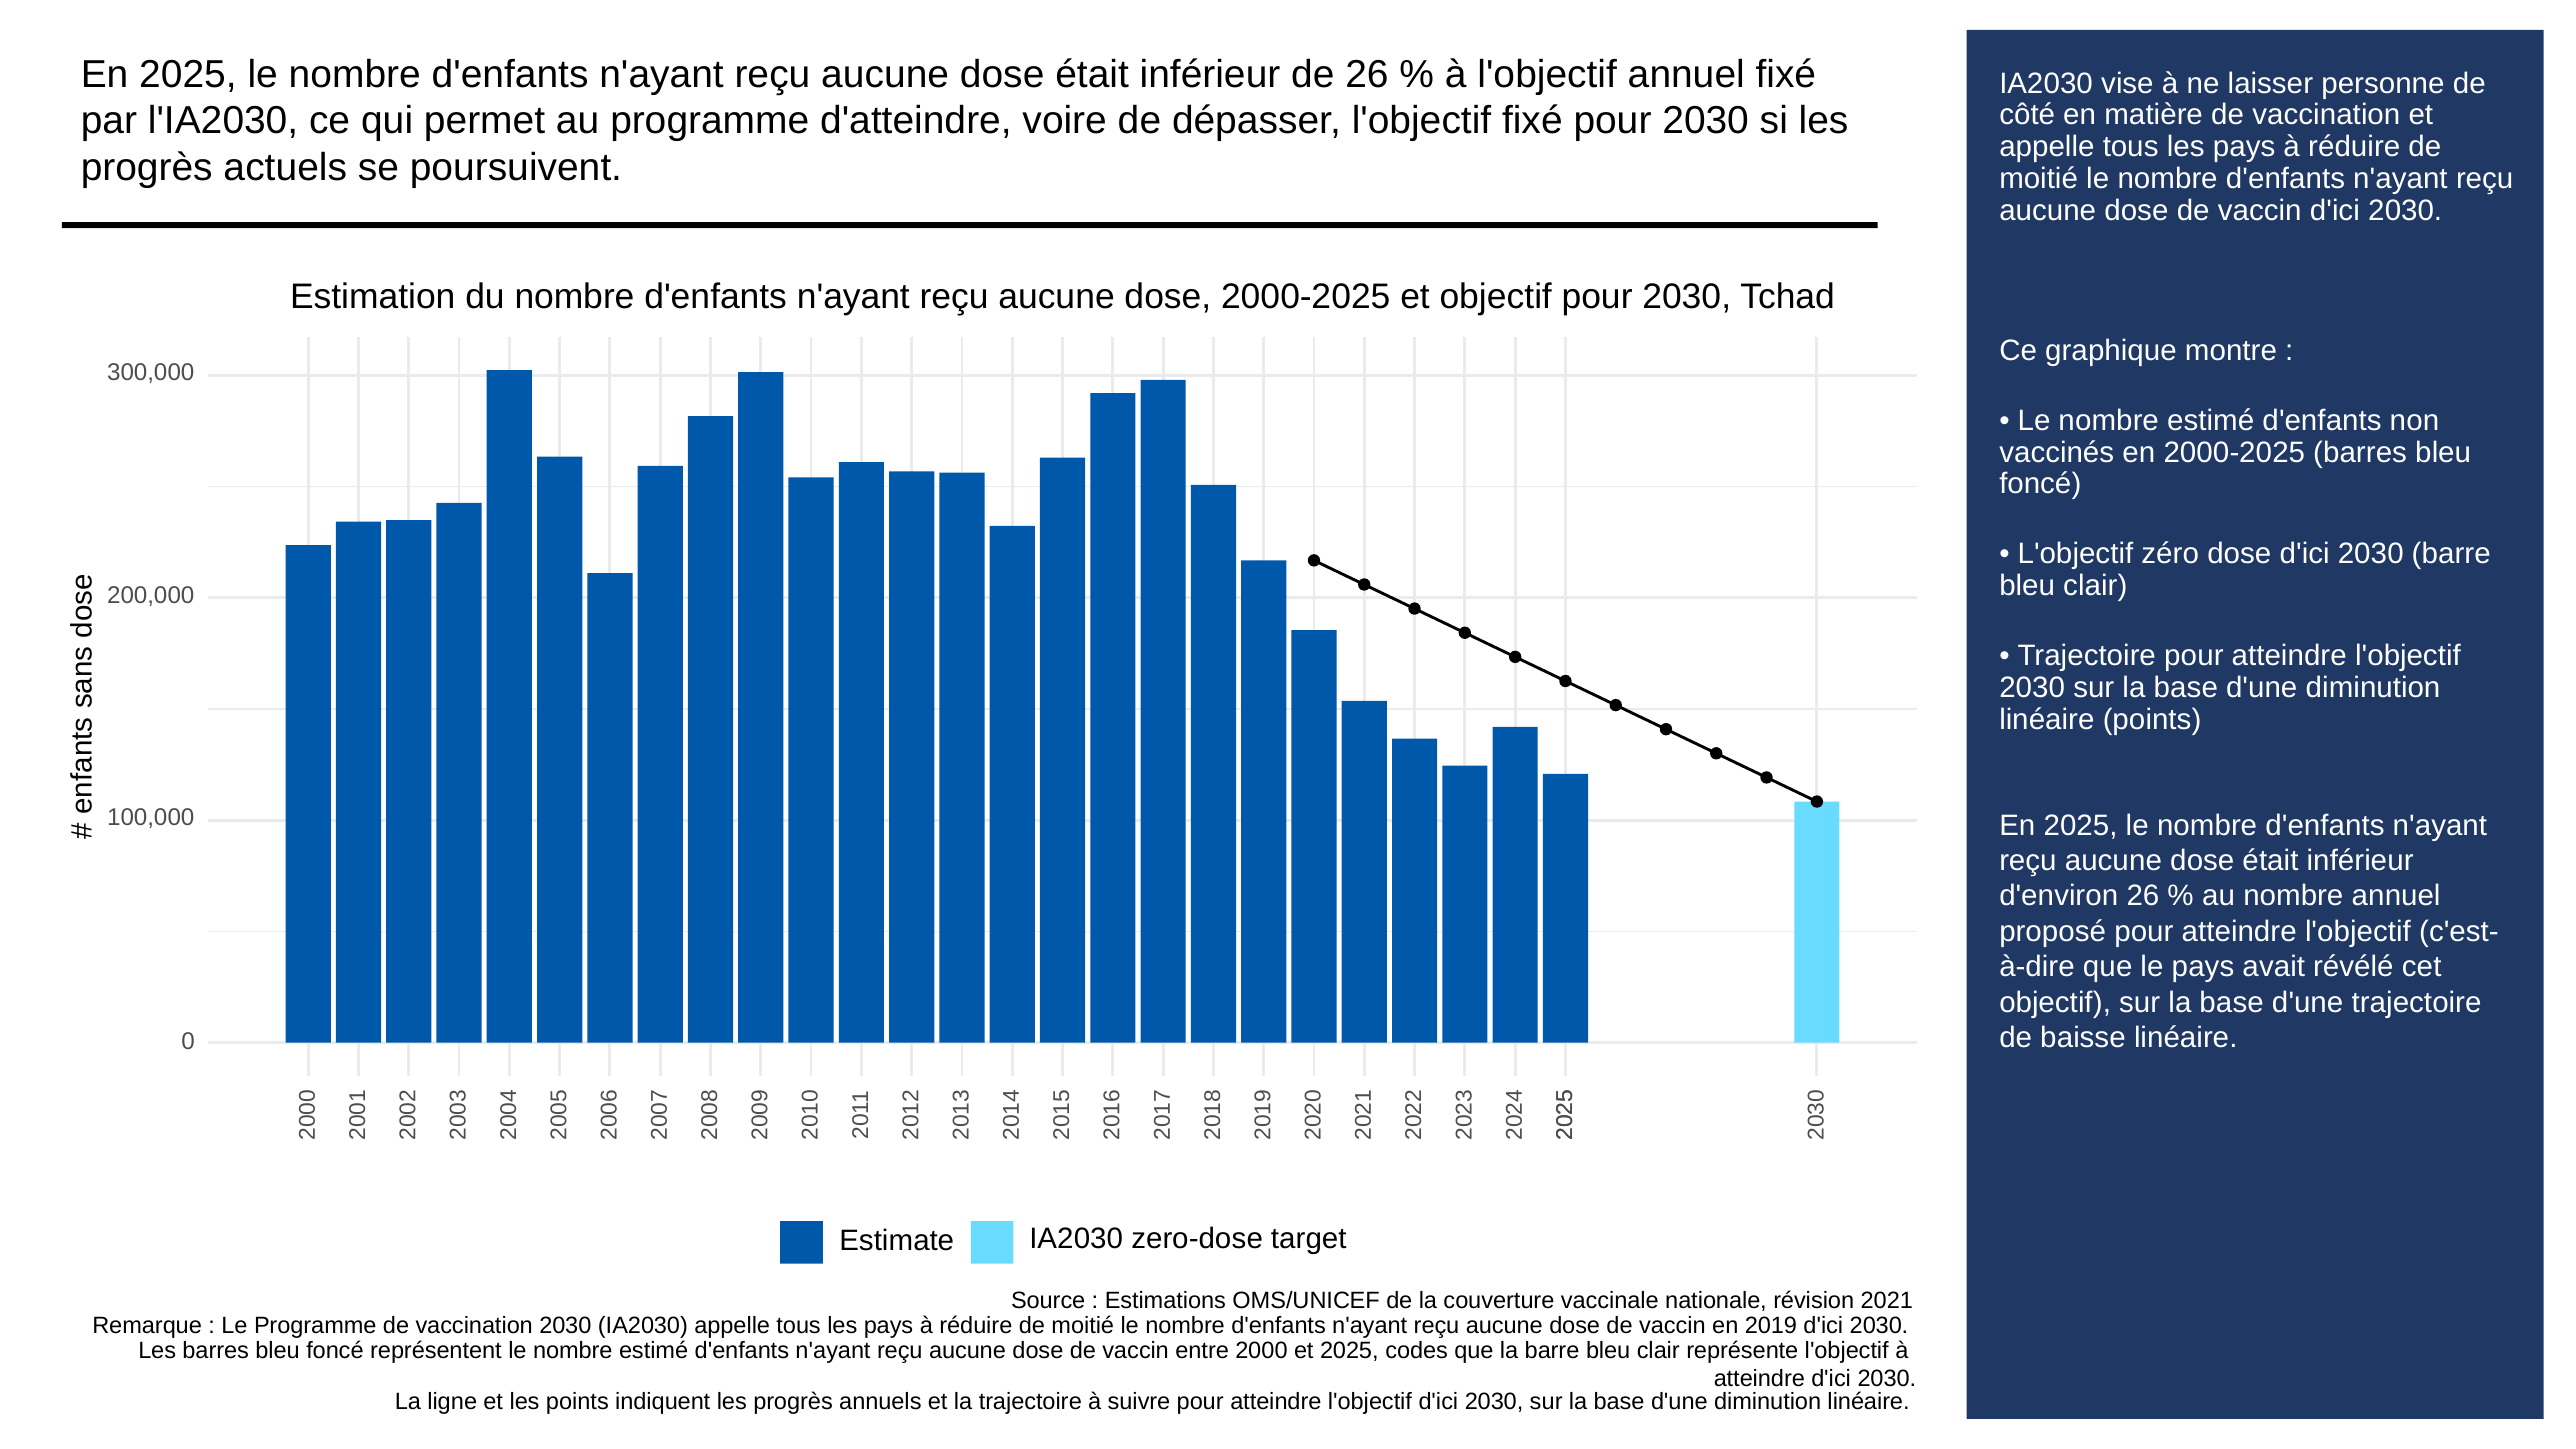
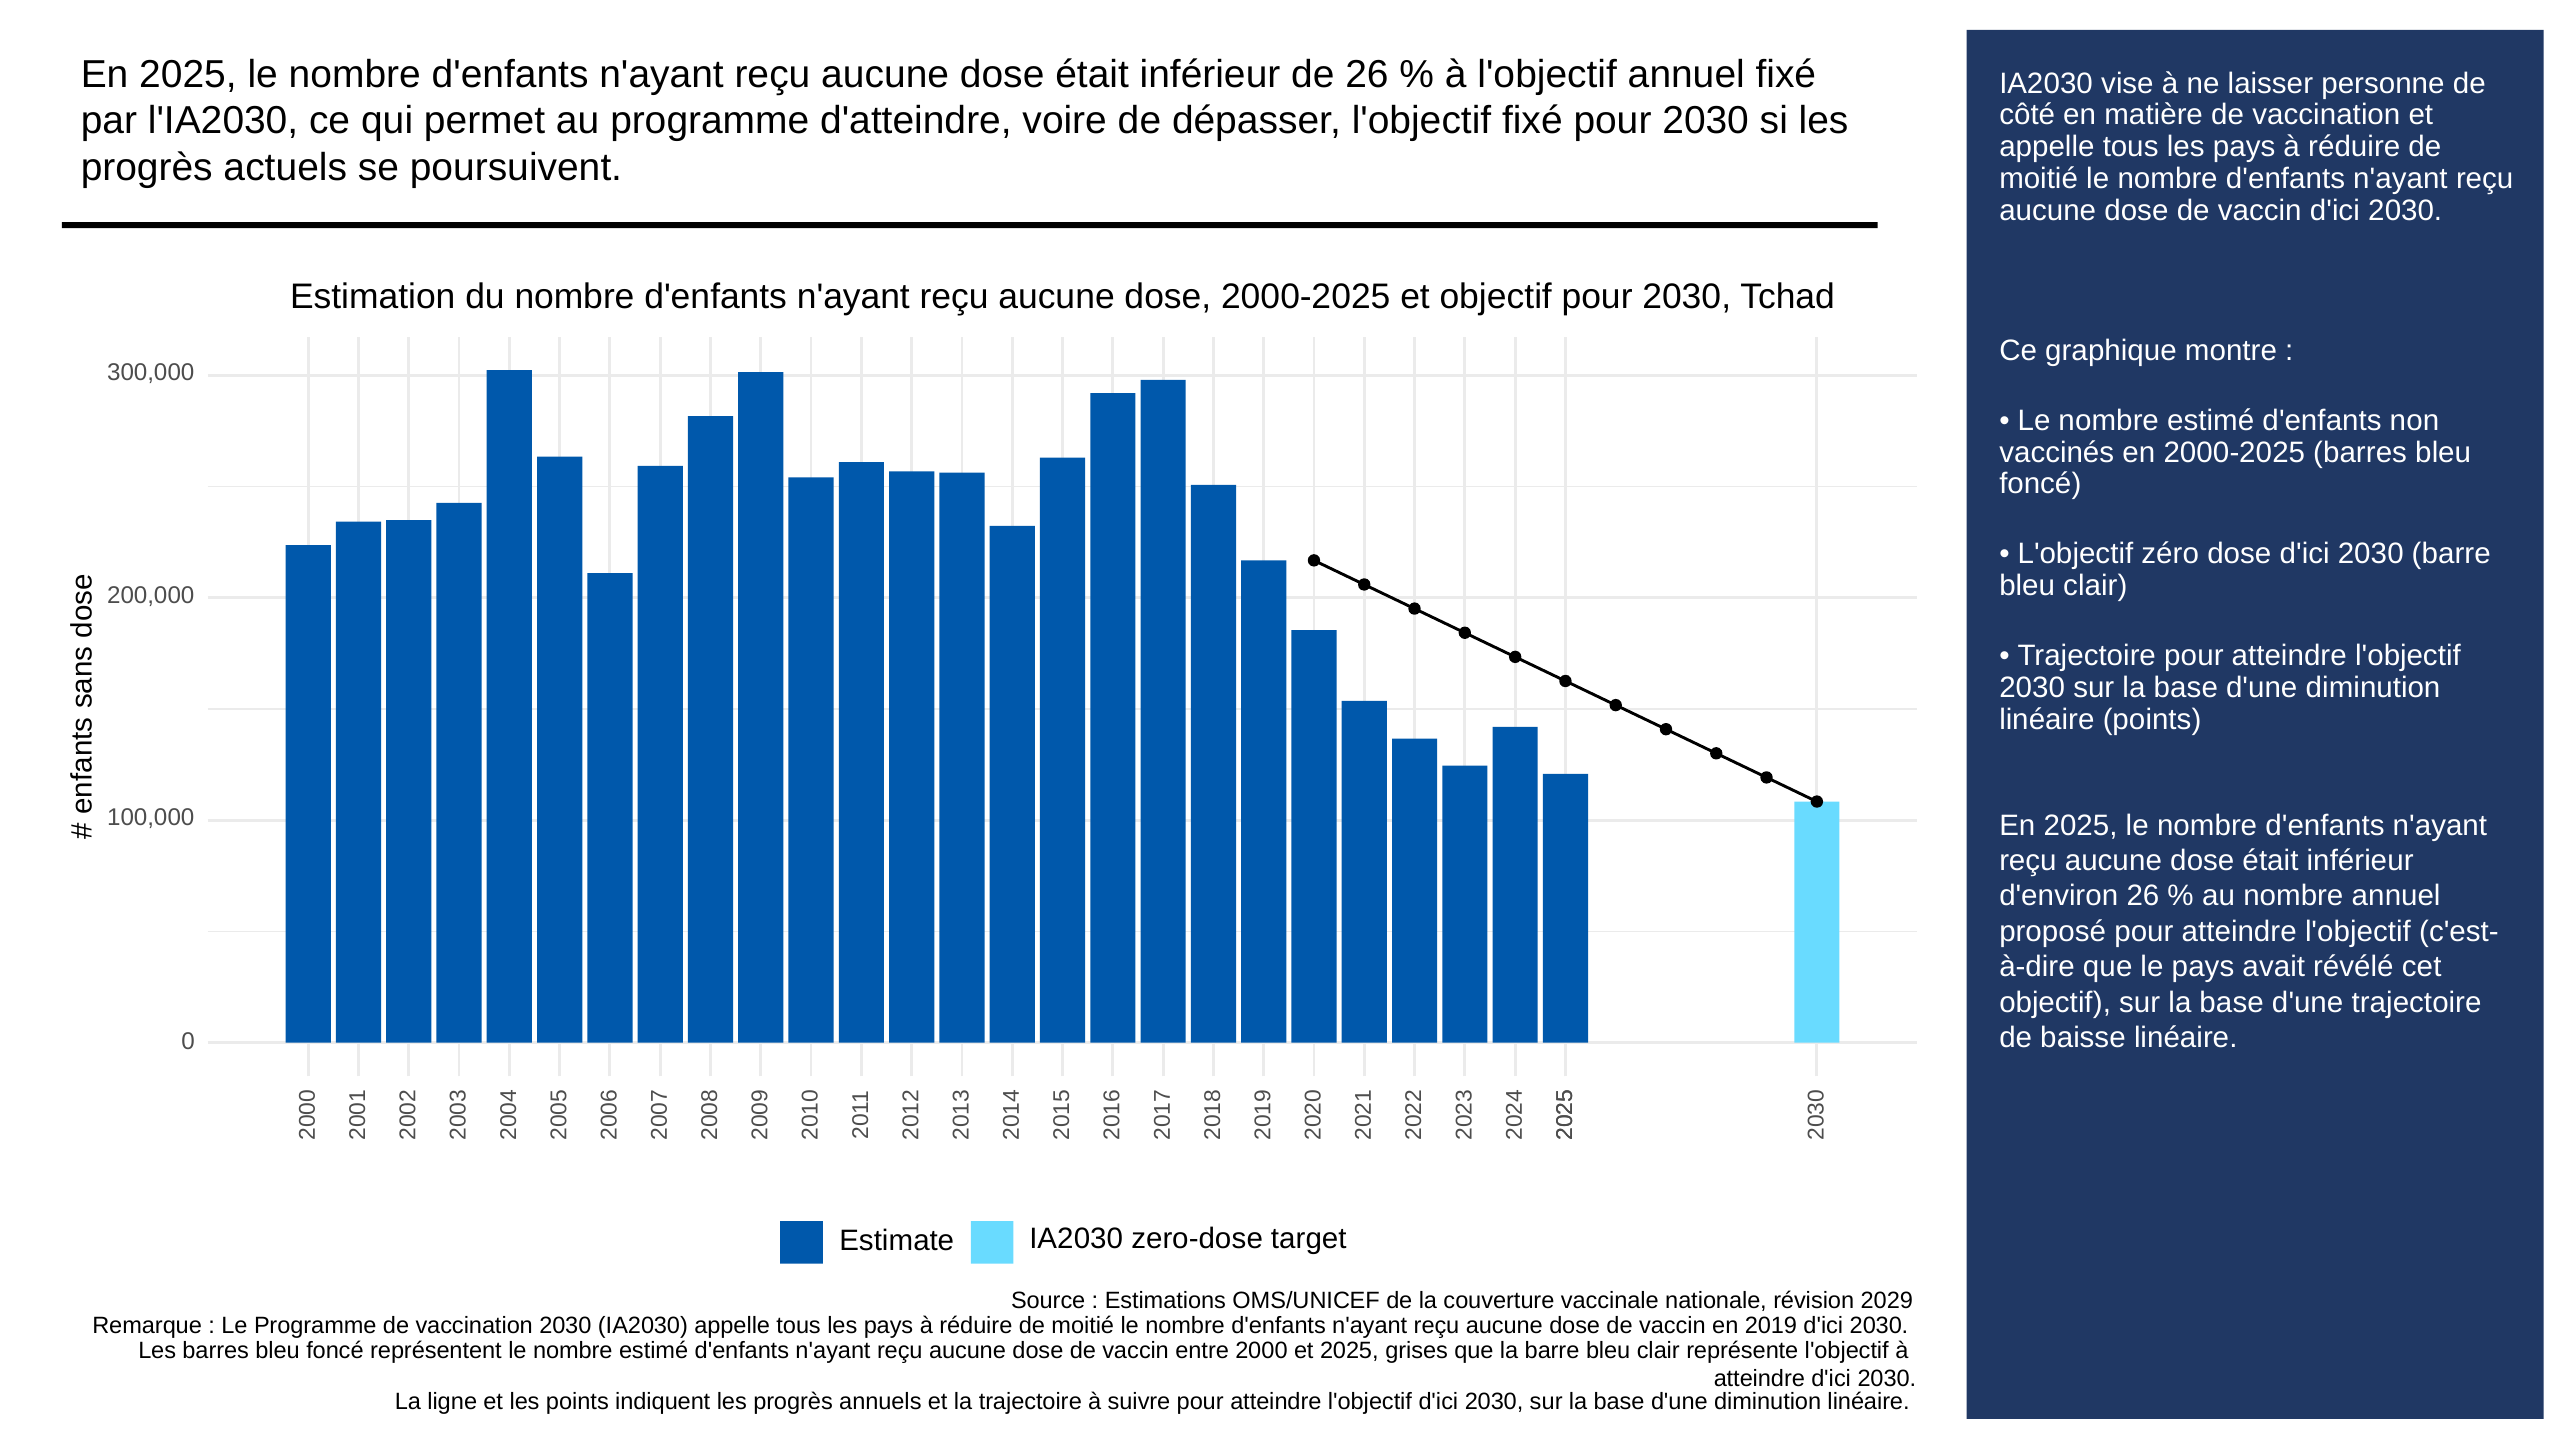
2021: 2021 -> 2029
codes: codes -> grises
